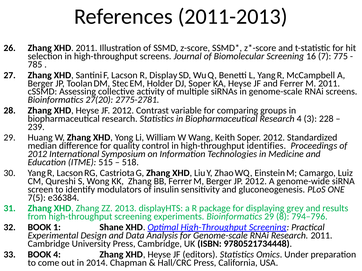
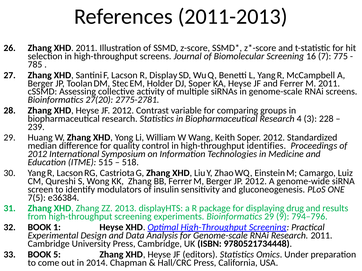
grey: grey -> drug
8: 8 -> 9
1 Shane: Shane -> Heyse
BOOK 4: 4 -> 5
